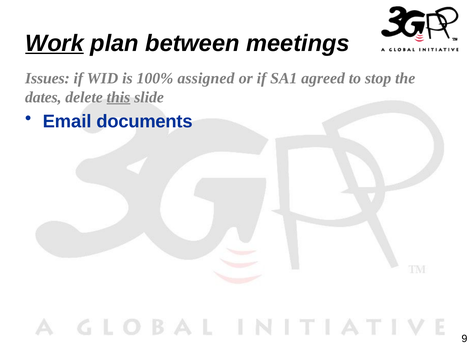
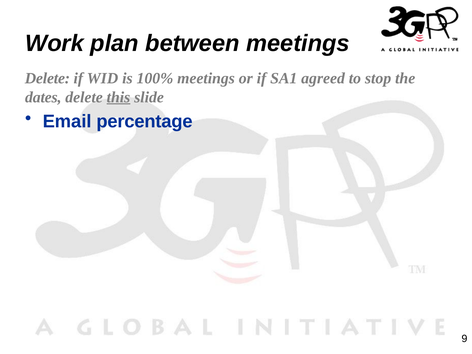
Work underline: present -> none
Issues at (47, 78): Issues -> Delete
100% assigned: assigned -> meetings
documents: documents -> percentage
